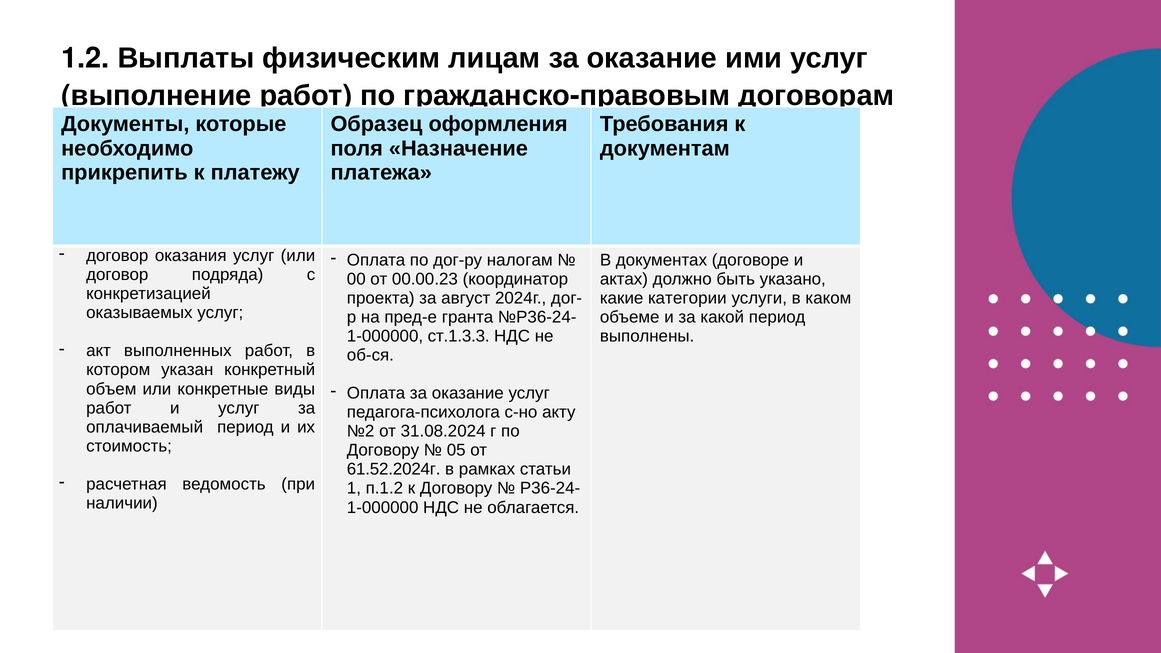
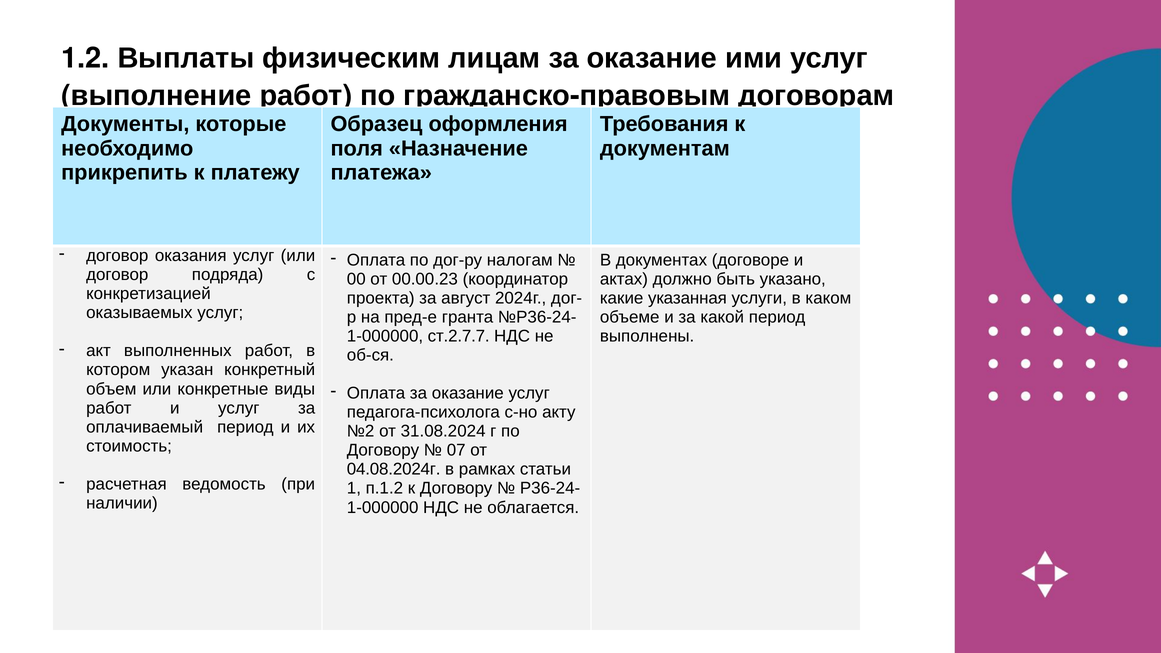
категории: категории -> указанная
ст.1.3.3: ст.1.3.3 -> ст.2.7.7
05: 05 -> 07
61.52.2024г: 61.52.2024г -> 04.08.2024г
